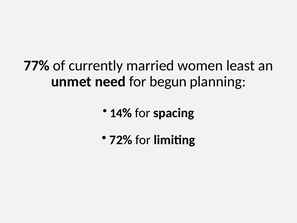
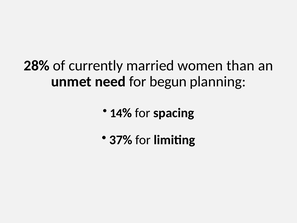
77%: 77% -> 28%
least: least -> than
72%: 72% -> 37%
